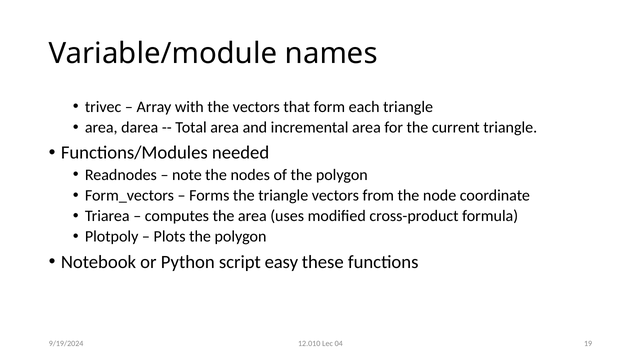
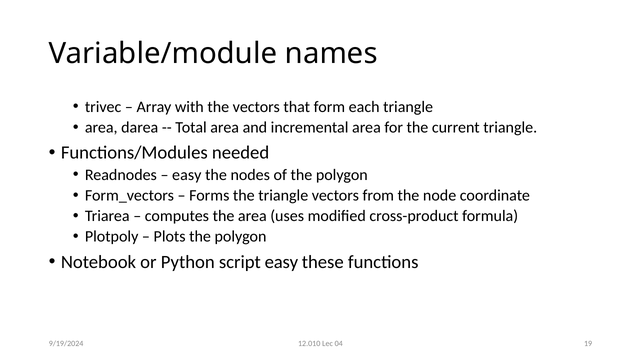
note at (187, 175): note -> easy
